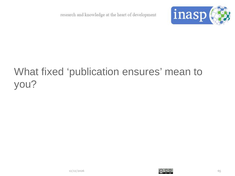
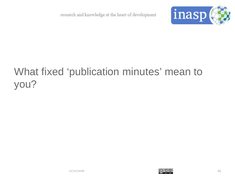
ensures: ensures -> minutes
